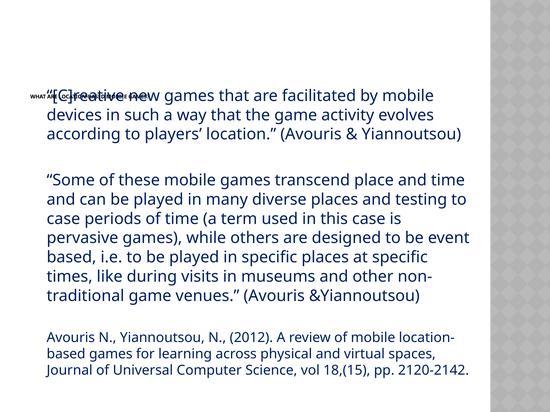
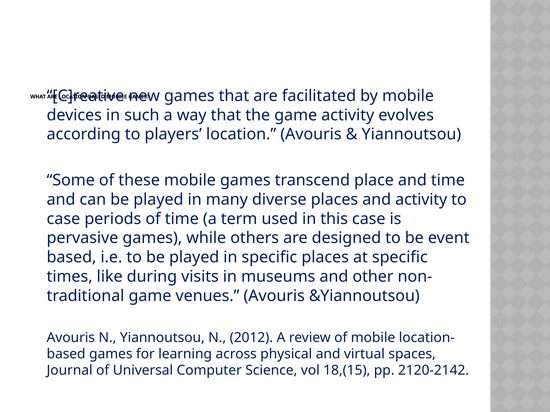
and testing: testing -> activity
